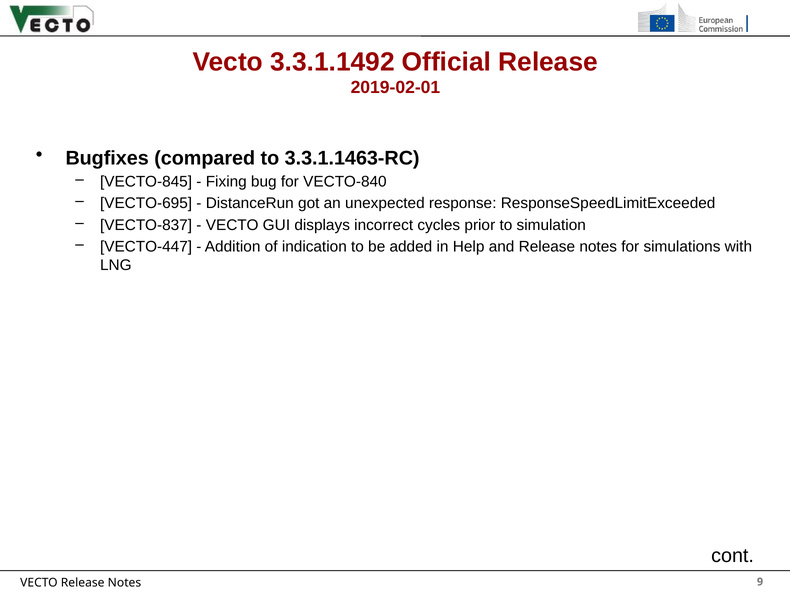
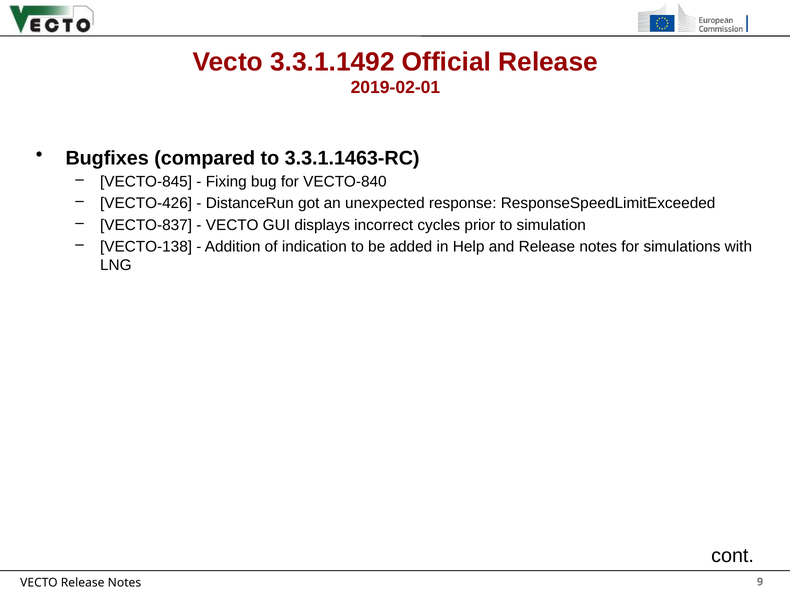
VECTO-695: VECTO-695 -> VECTO-426
VECTO-447: VECTO-447 -> VECTO-138
